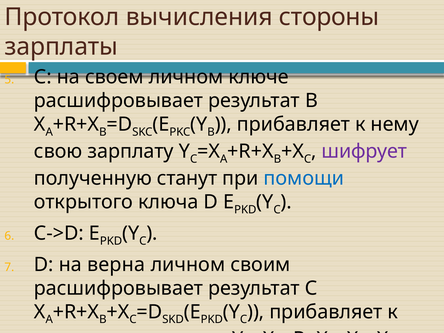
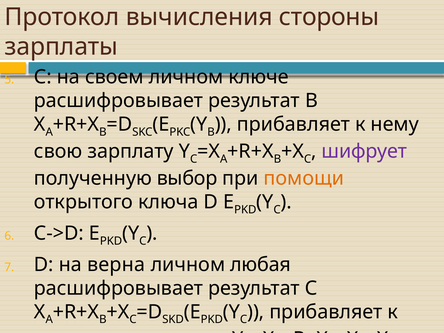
станут: станут -> выбор
помощи at (304, 178) colour: blue -> orange
своим: своим -> любая
